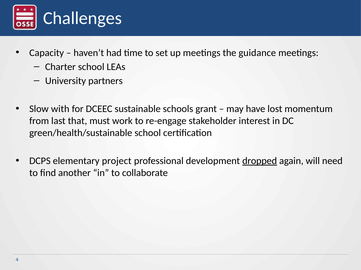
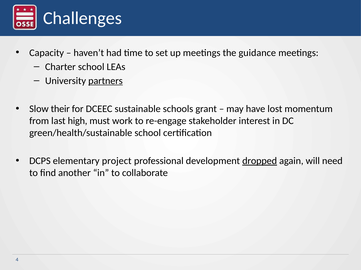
partners underline: none -> present
with: with -> their
that: that -> high
